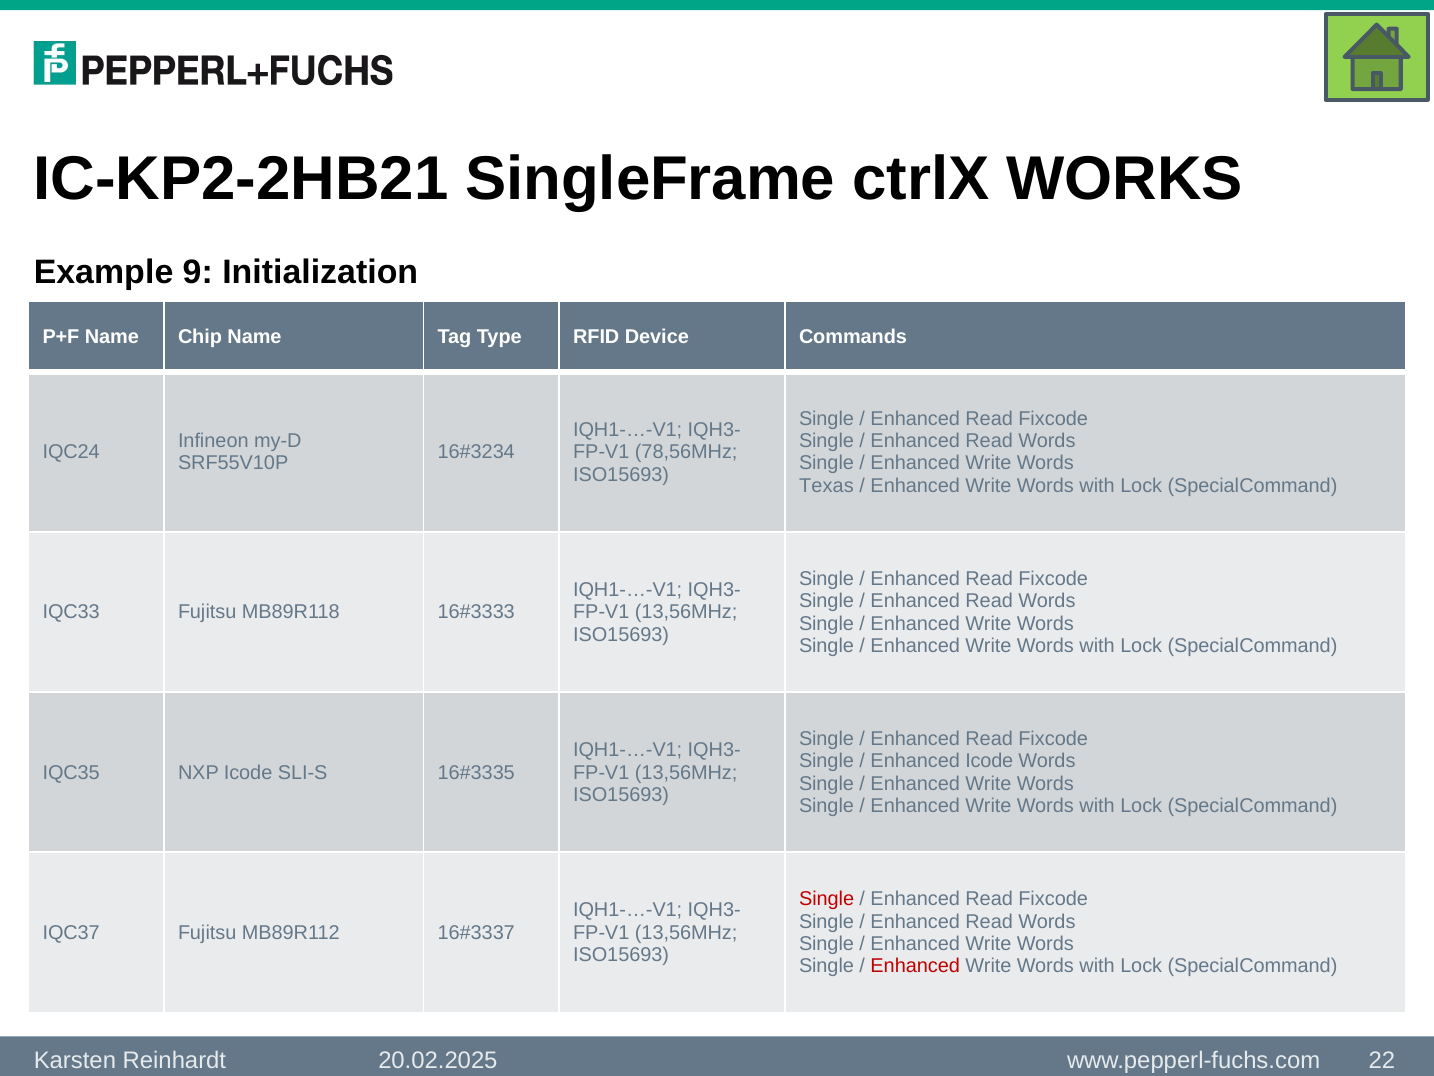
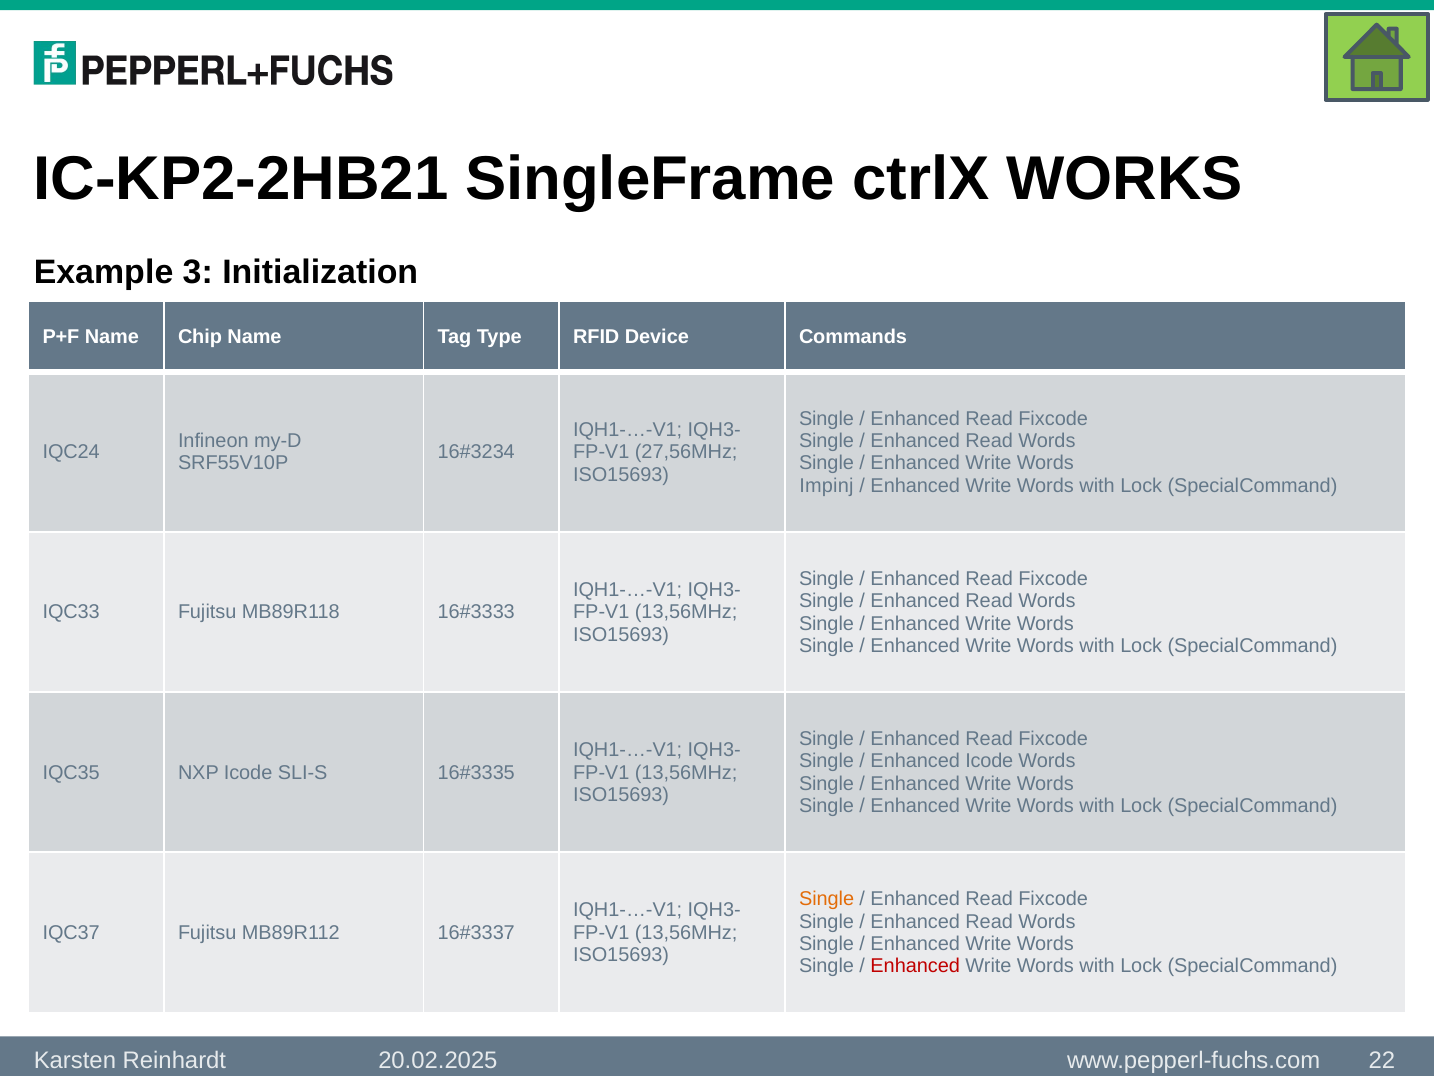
9: 9 -> 3
78,56MHz: 78,56MHz -> 27,56MHz
Texas: Texas -> Impinj
Single at (827, 899) colour: red -> orange
